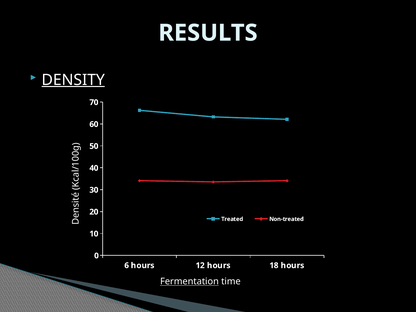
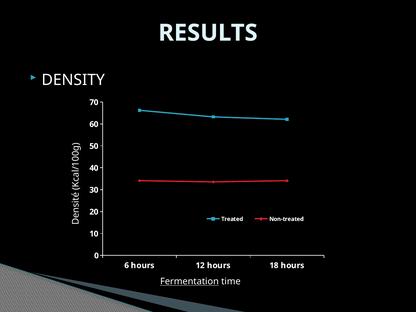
DENSITY underline: present -> none
